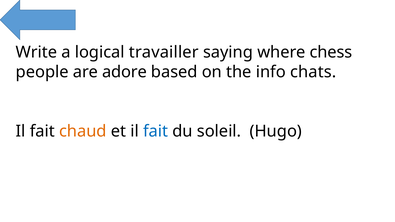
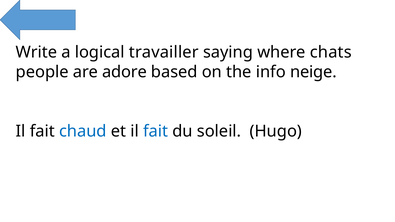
chess: chess -> chats
chats: chats -> neige
chaud colour: orange -> blue
